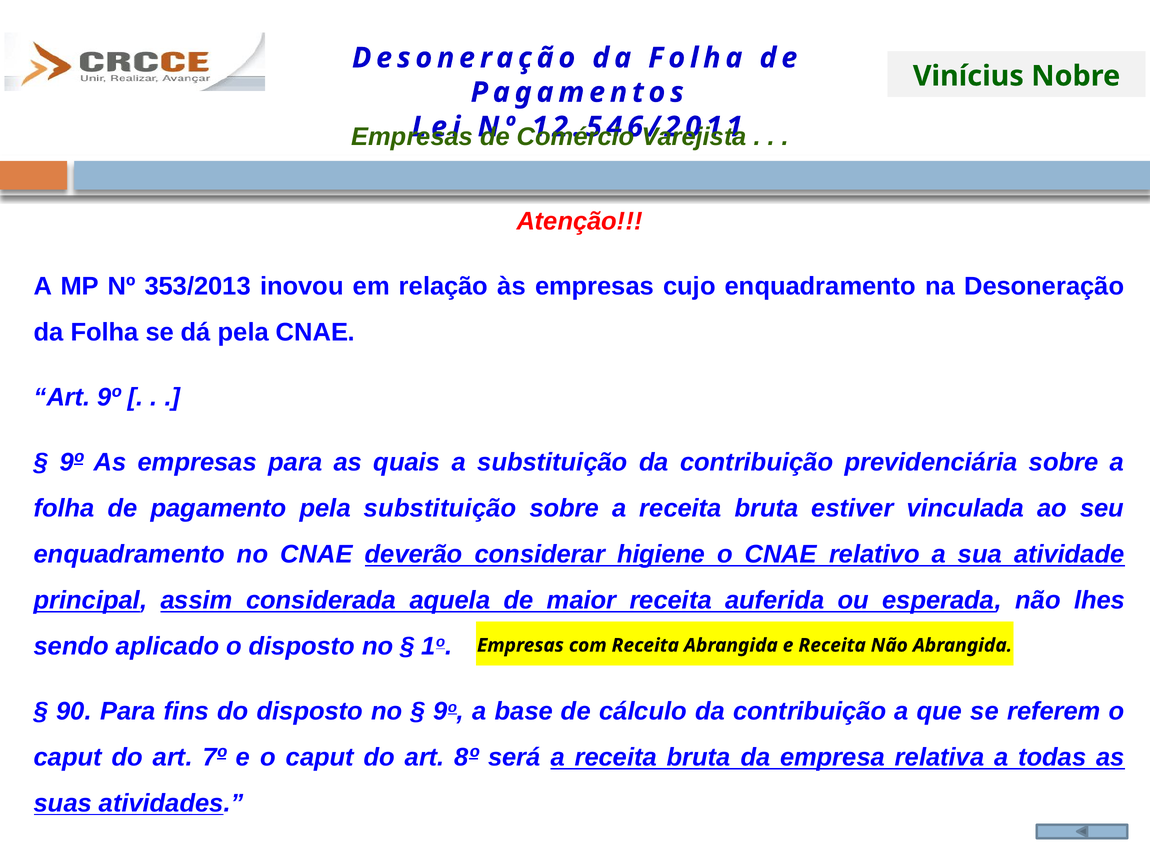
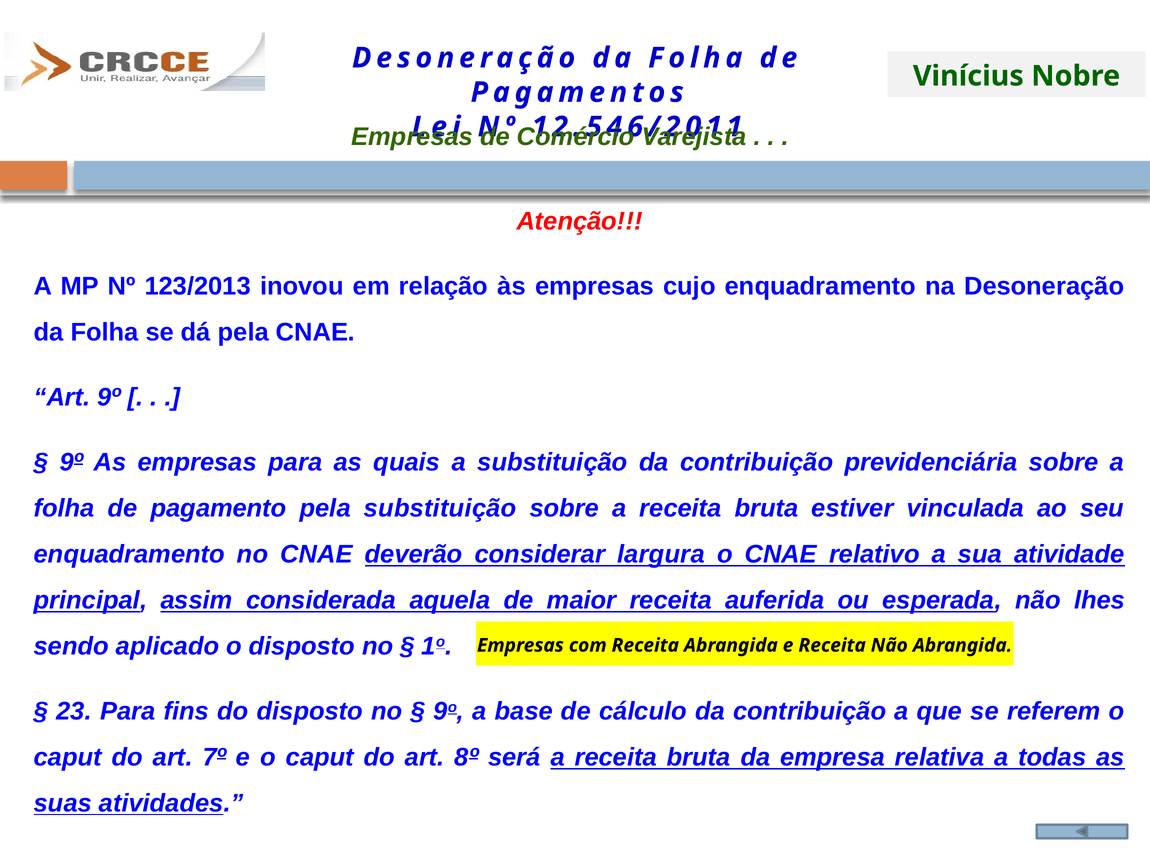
353/2013: 353/2013 -> 123/2013
higiene: higiene -> largura
90: 90 -> 23
